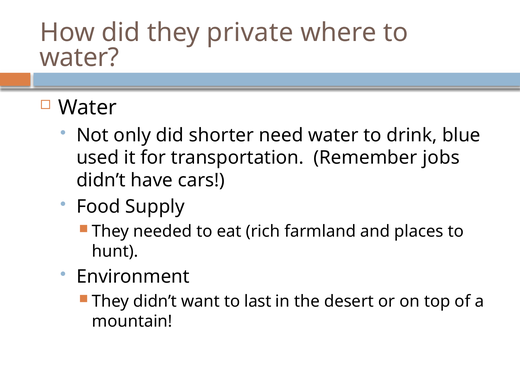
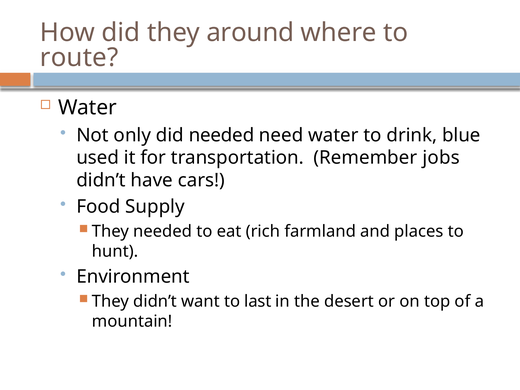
private: private -> around
water at (79, 58): water -> route
did shorter: shorter -> needed
